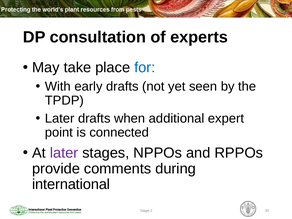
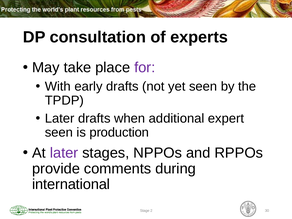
for colour: blue -> purple
point at (59, 132): point -> seen
connected: connected -> production
